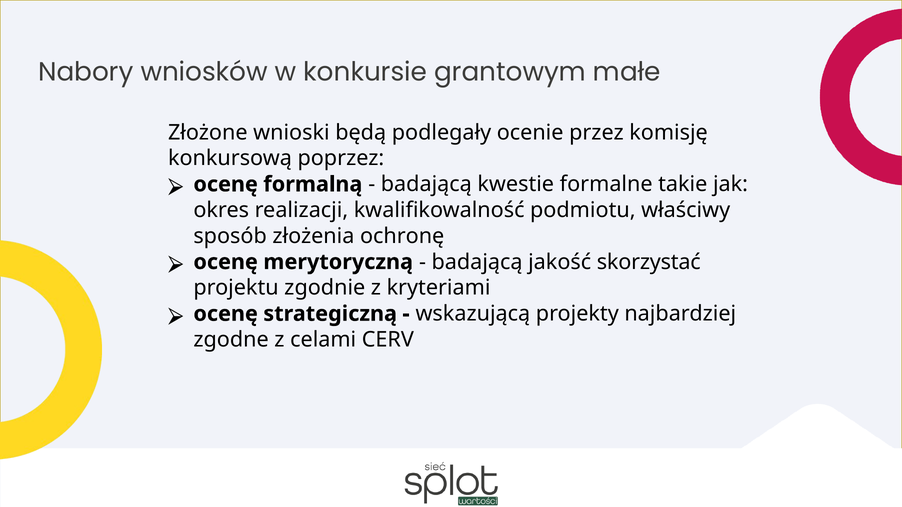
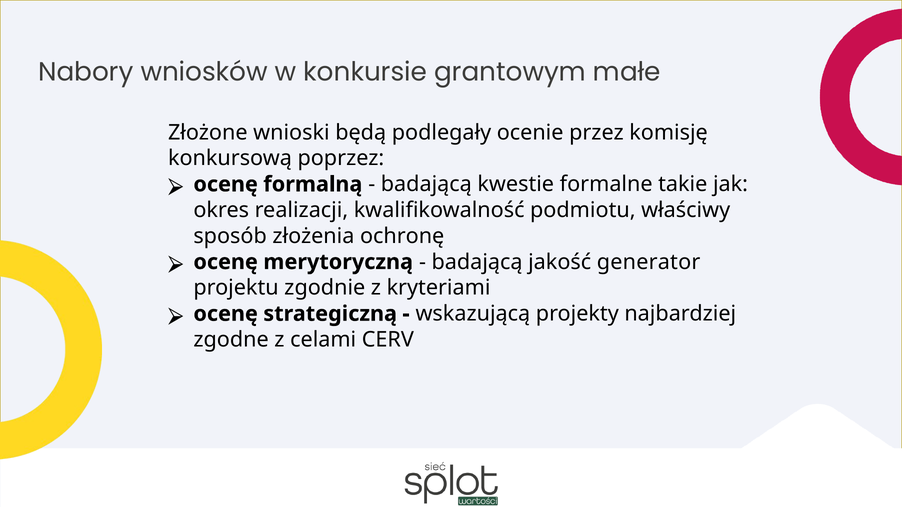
skorzystać: skorzystać -> generator
